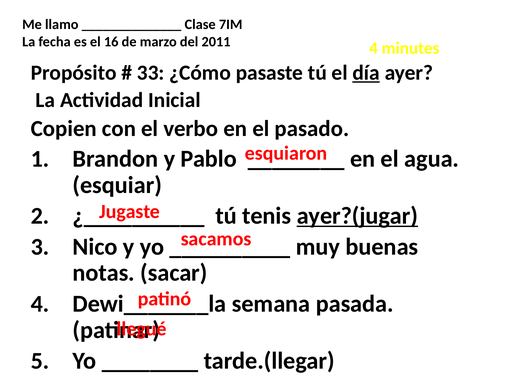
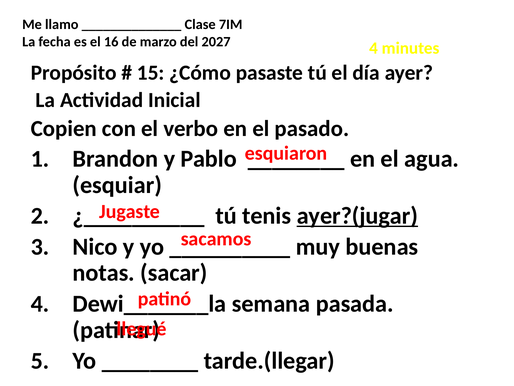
2011: 2011 -> 2027
33: 33 -> 15
día underline: present -> none
